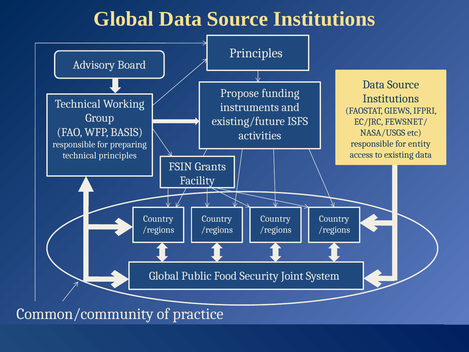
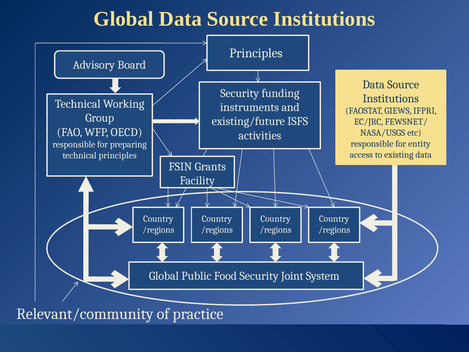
Propose at (240, 93): Propose -> Security
BASIS: BASIS -> OECD
Common/community: Common/community -> Relevant/community
